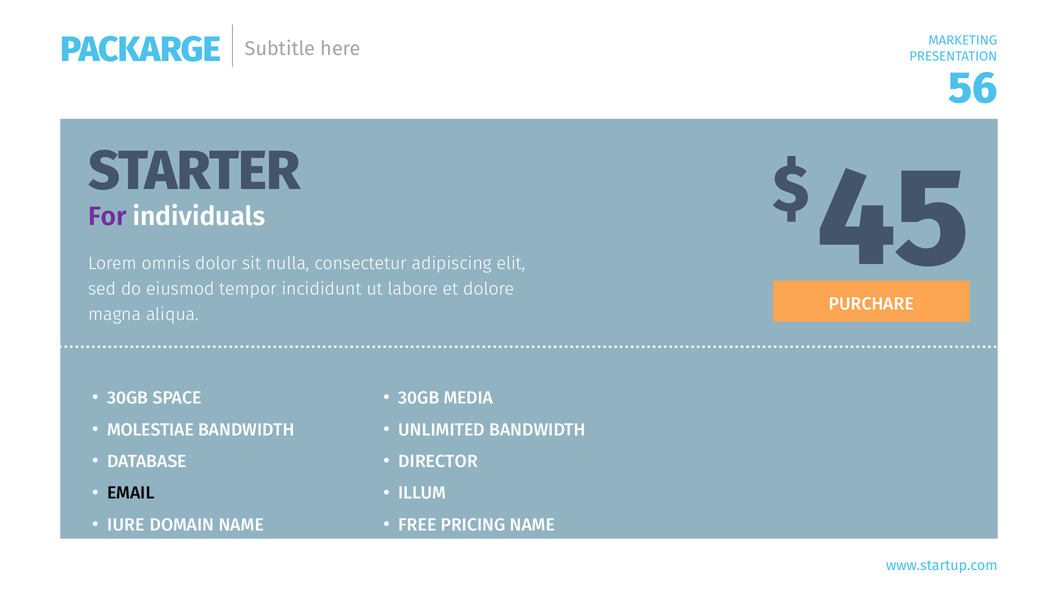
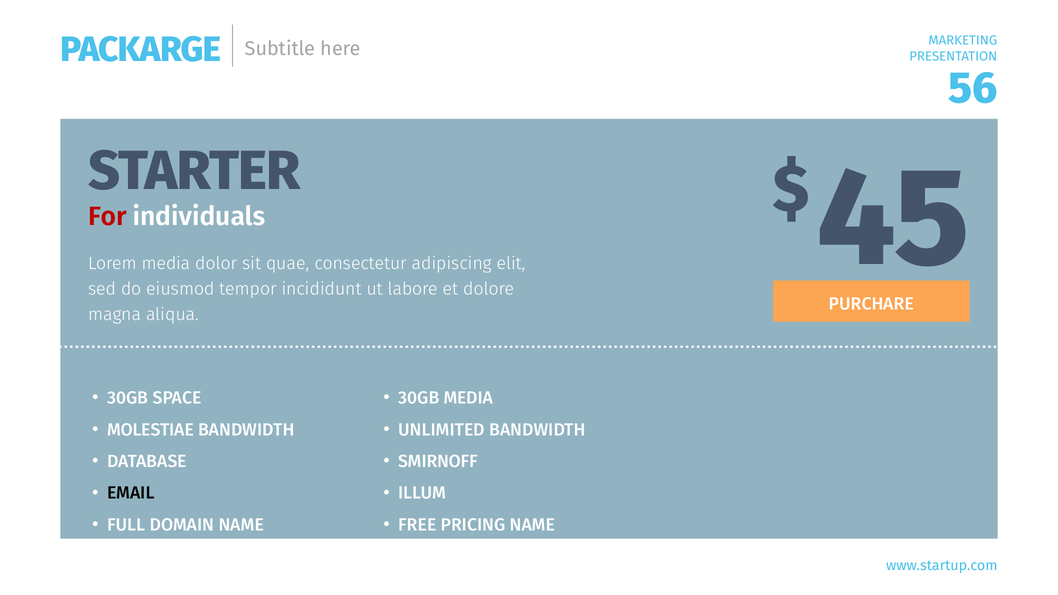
For colour: purple -> red
Lorem omnis: omnis -> media
nulla: nulla -> quae
DIRECTOR: DIRECTOR -> SMIRNOFF
IURE: IURE -> FULL
